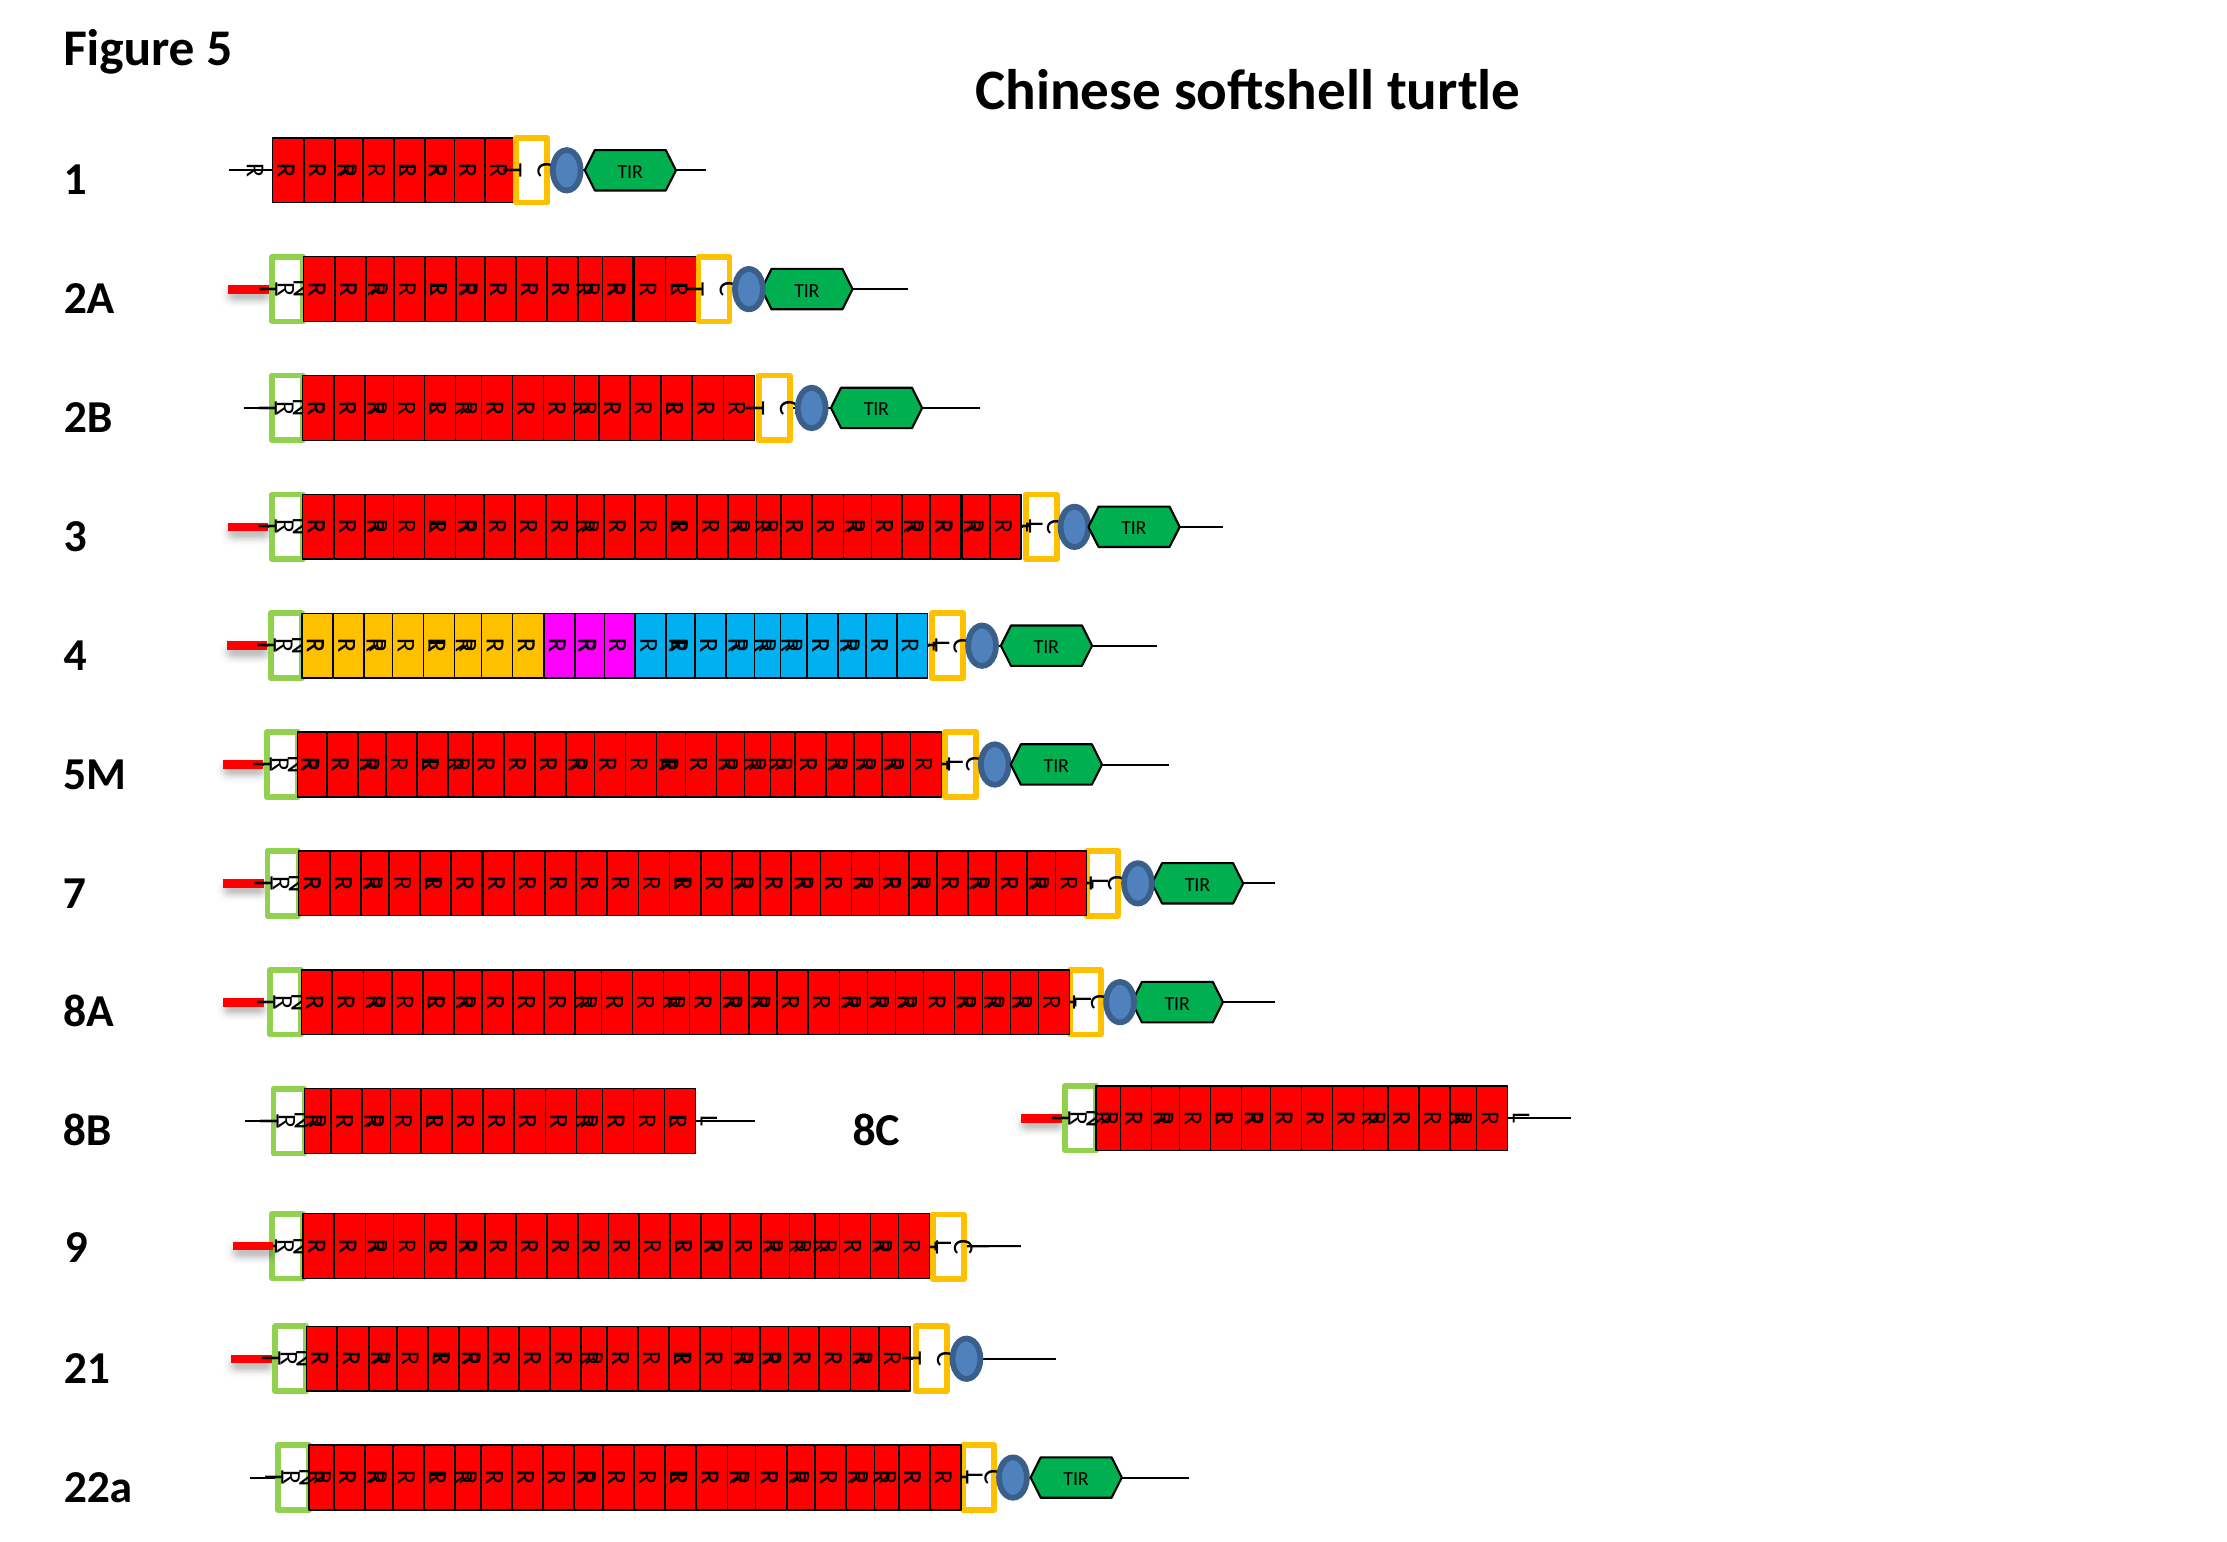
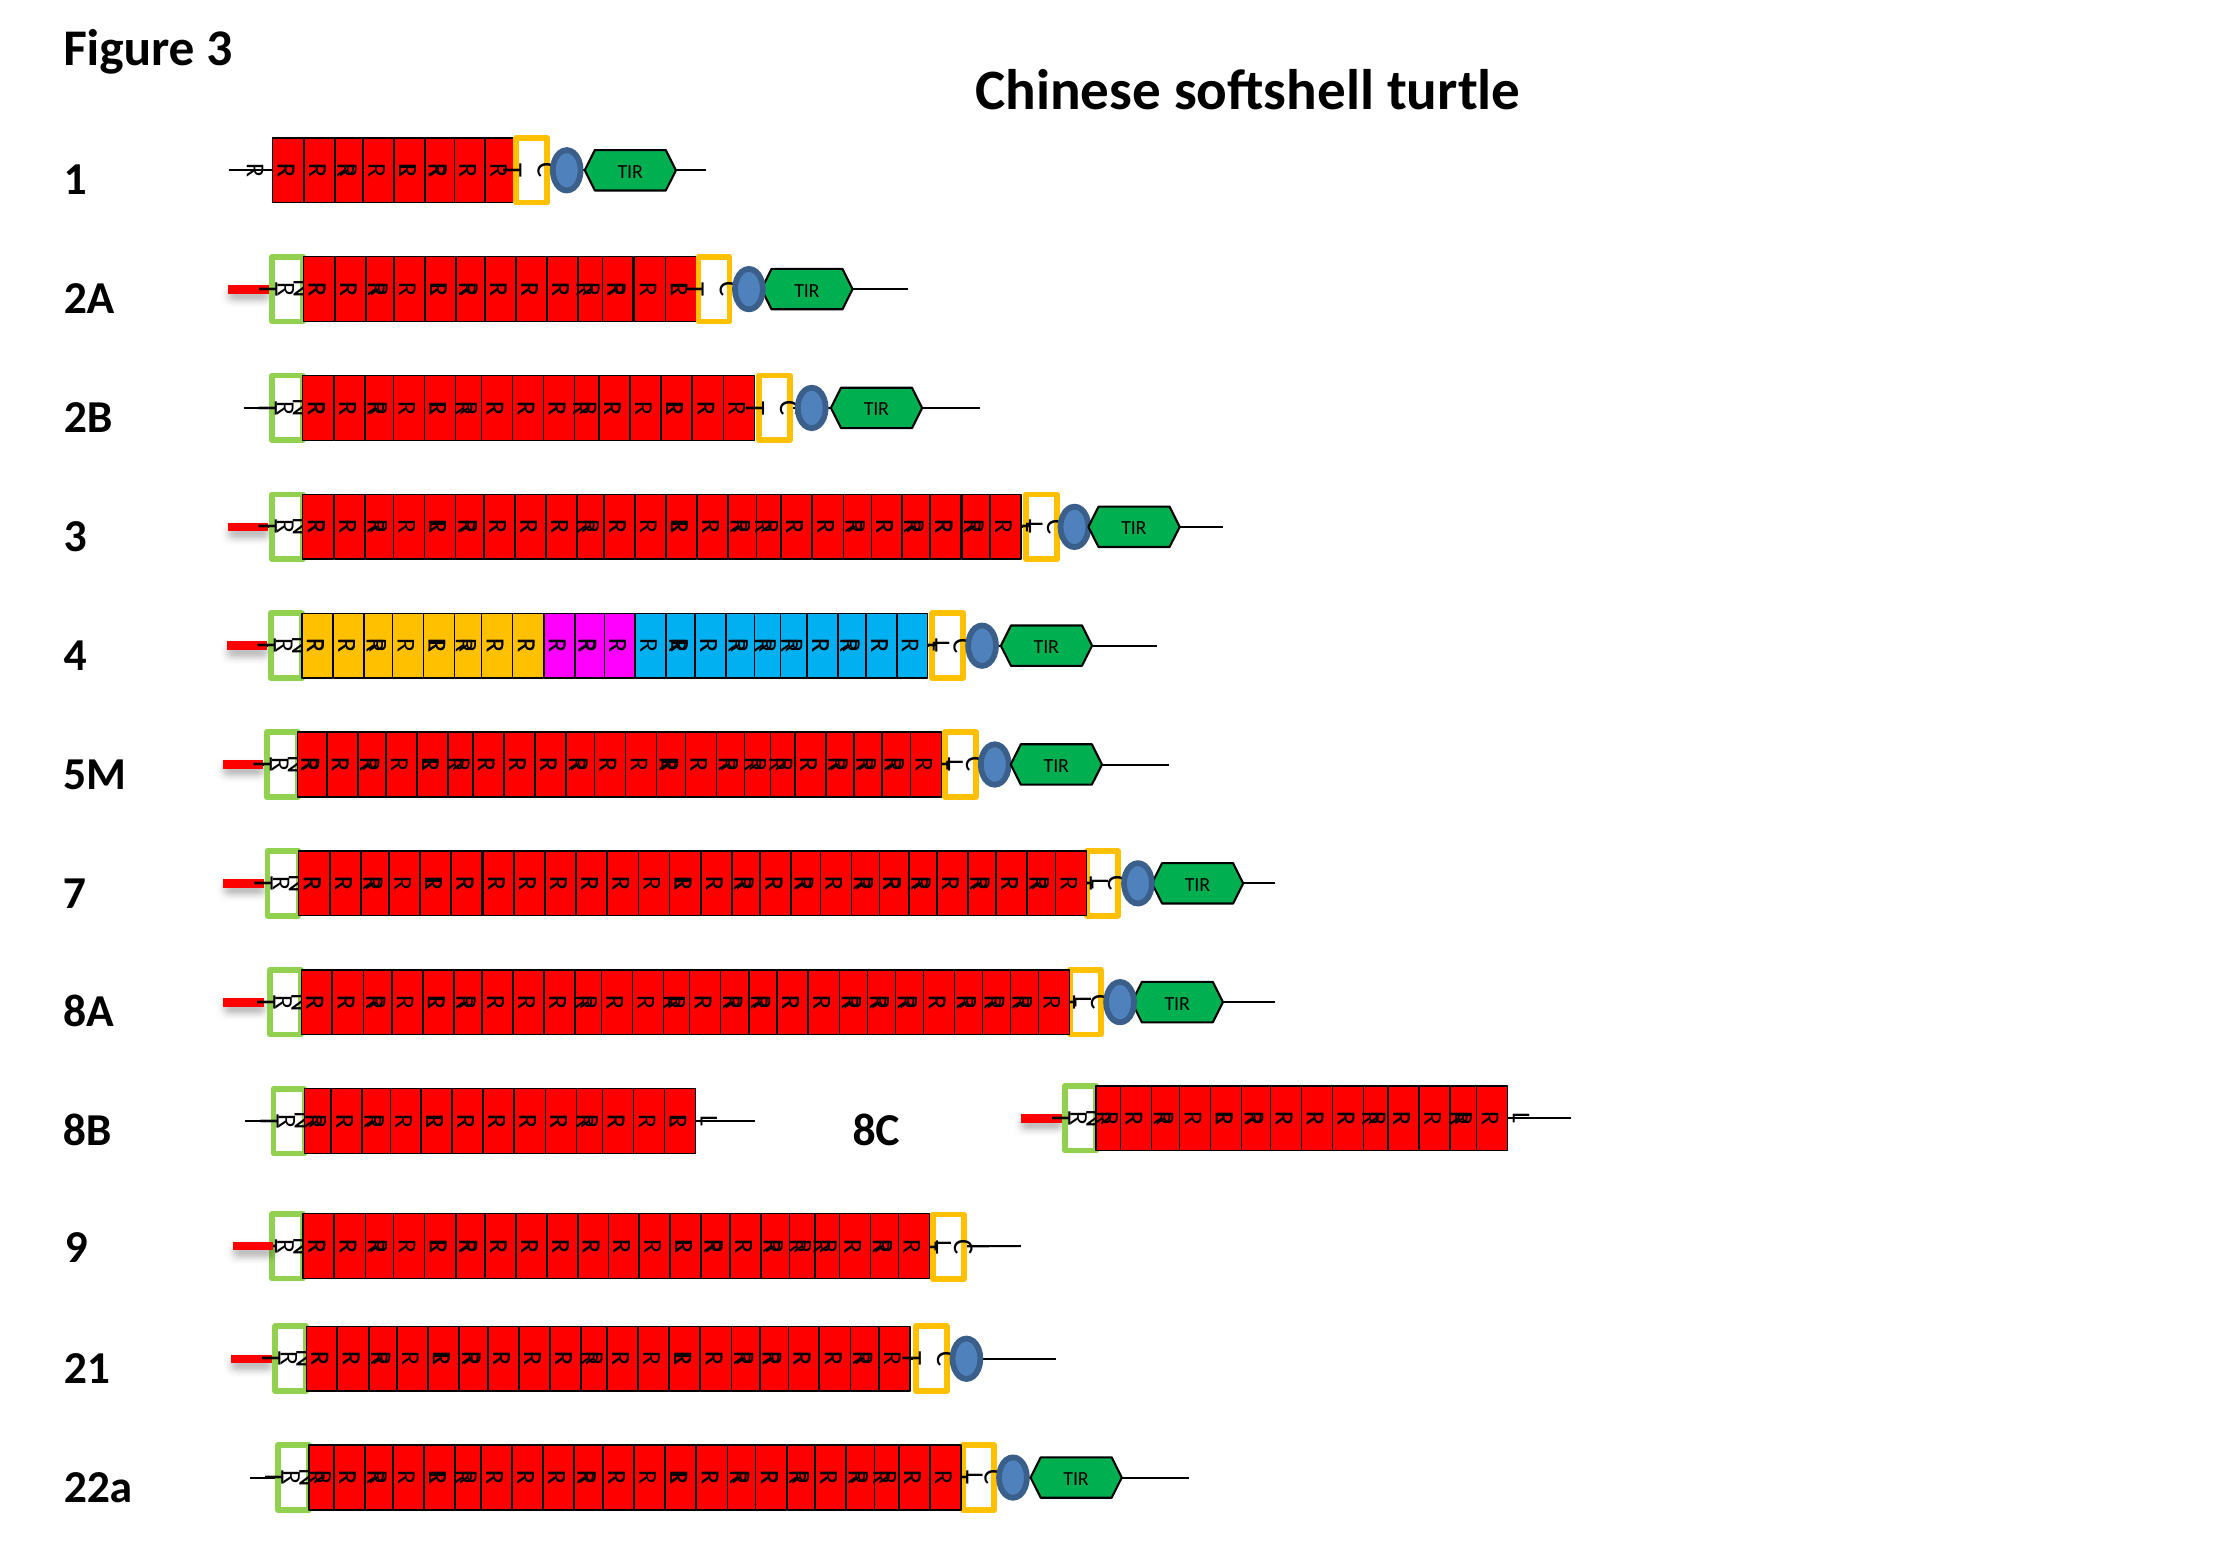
Figure 5: 5 -> 3
